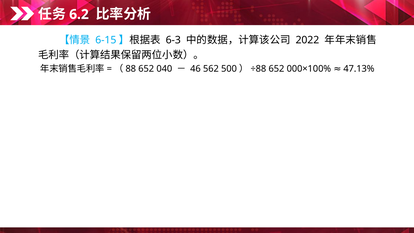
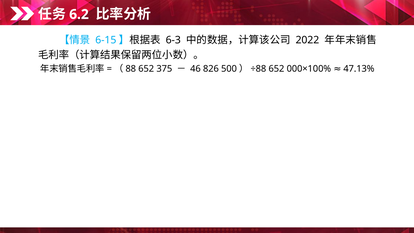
040: 040 -> 375
562: 562 -> 826
